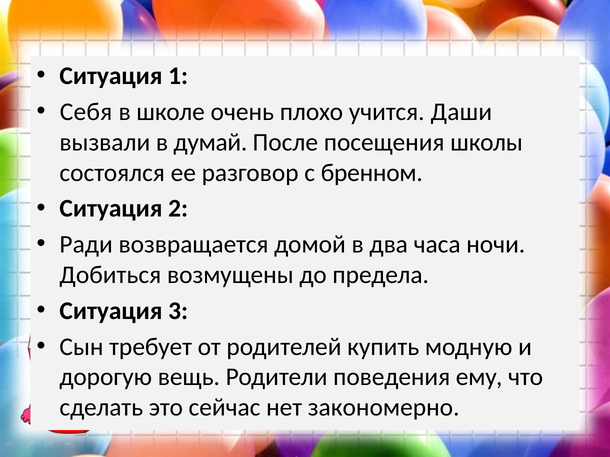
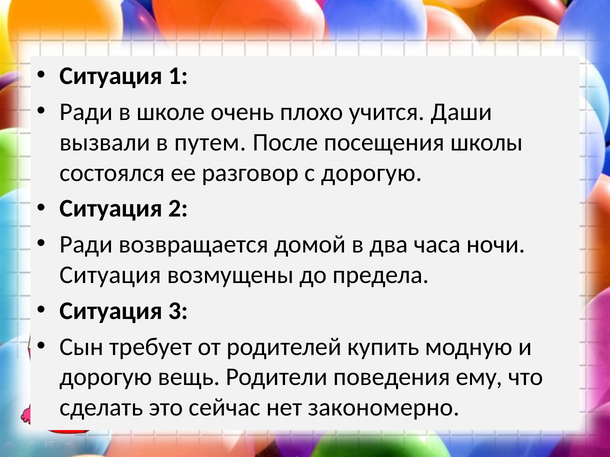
Себя at (86, 112): Себя -> Ради
думай: думай -> путем
с бренном: бренном -> дорогую
Добиться at (110, 275): Добиться -> Ситуация
